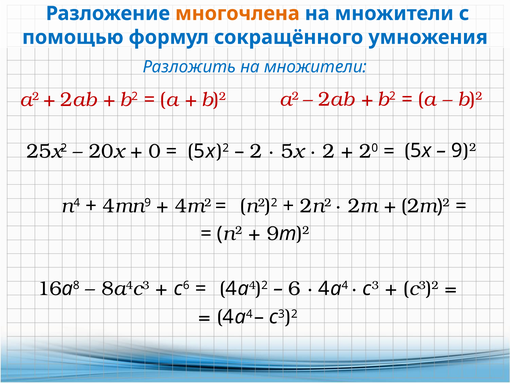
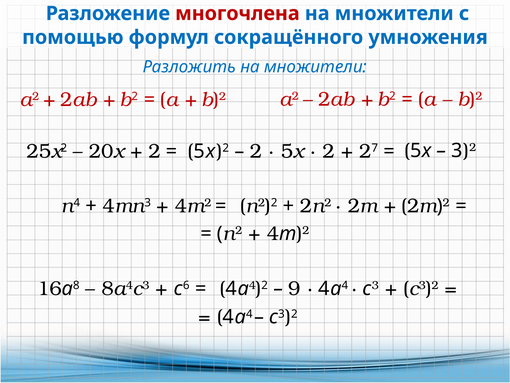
многочлена colour: orange -> red
2 0: 0 -> 7
9 at (457, 150): 9 -> 3
0 at (155, 151): 0 -> 2
9 at (148, 202): 9 -> 3
9 at (273, 233): 9 -> 4
6: 6 -> 9
